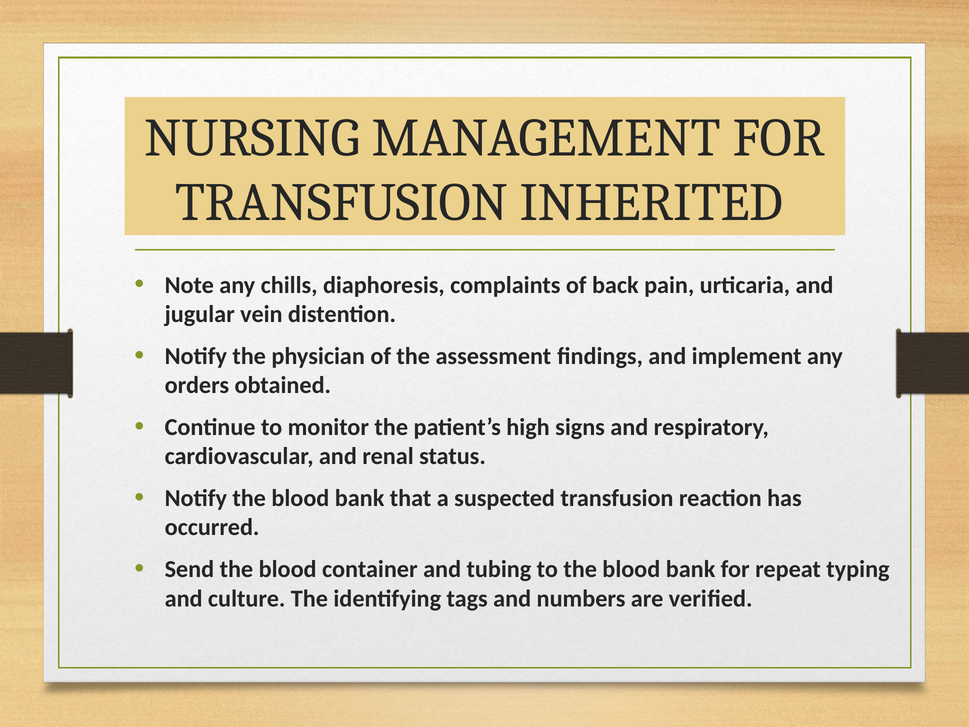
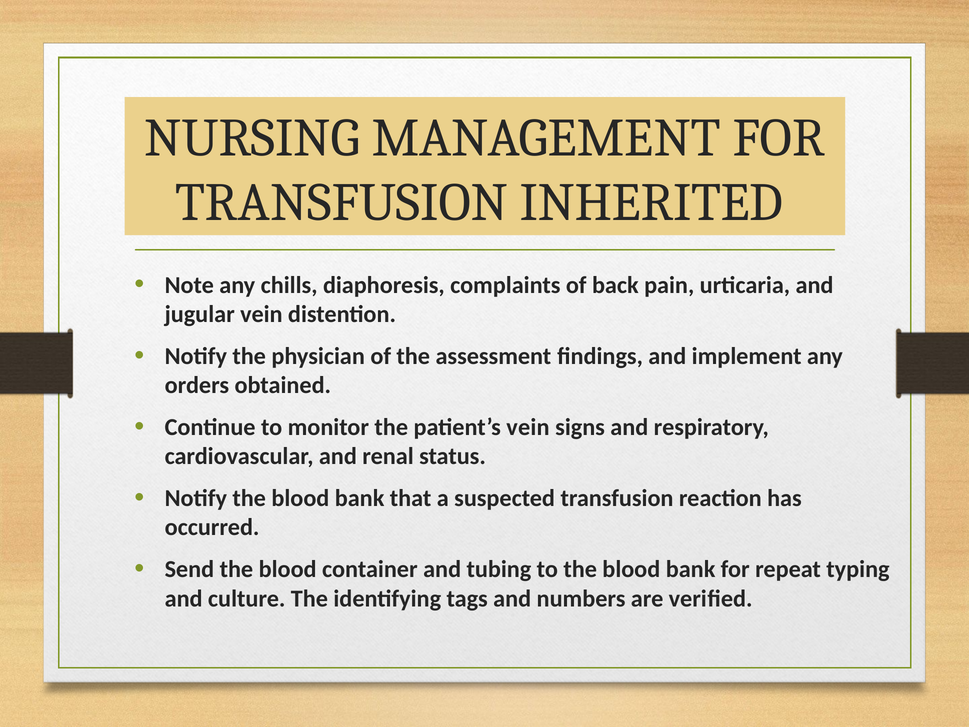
patient’s high: high -> vein
